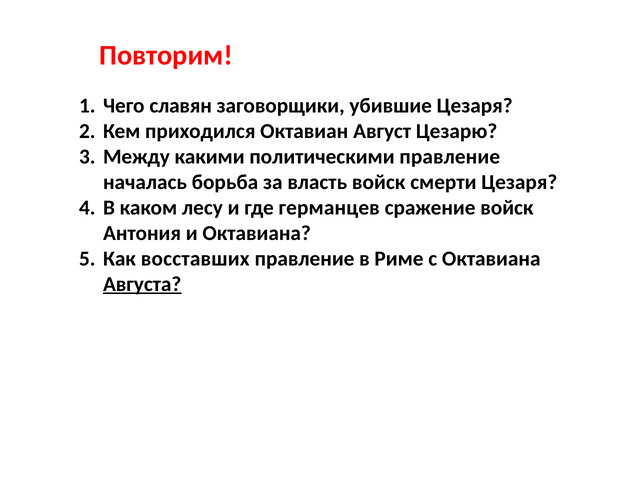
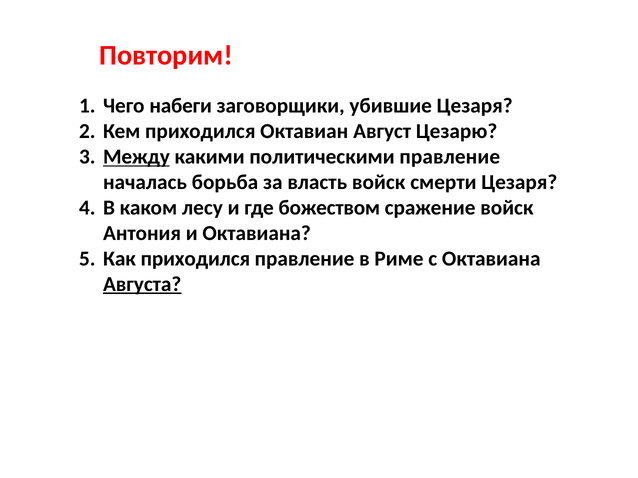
славян: славян -> набеги
Между underline: none -> present
германцев: германцев -> божеством
Как восставших: восставших -> приходился
